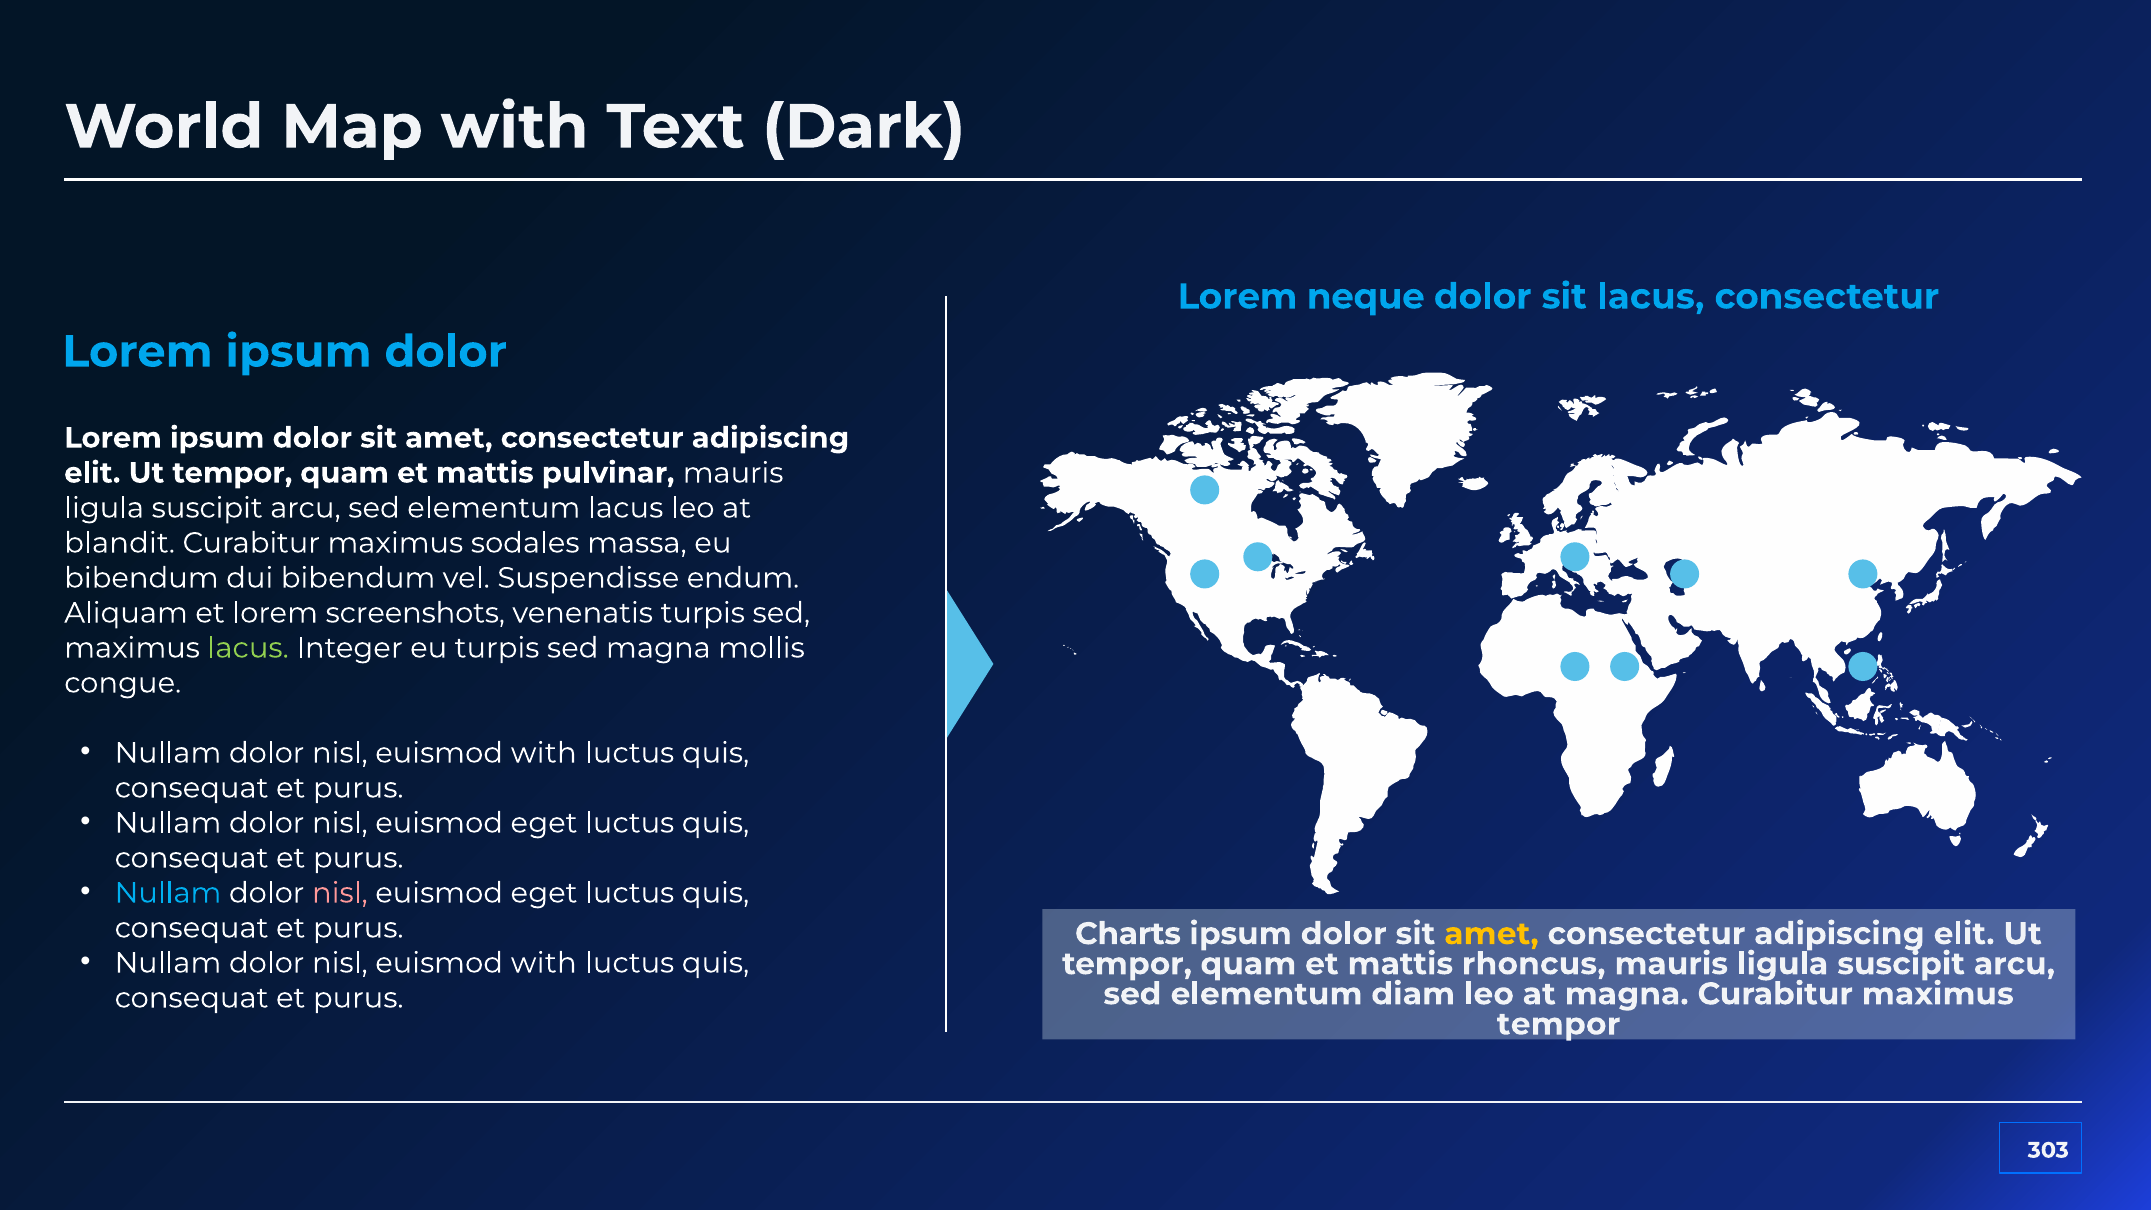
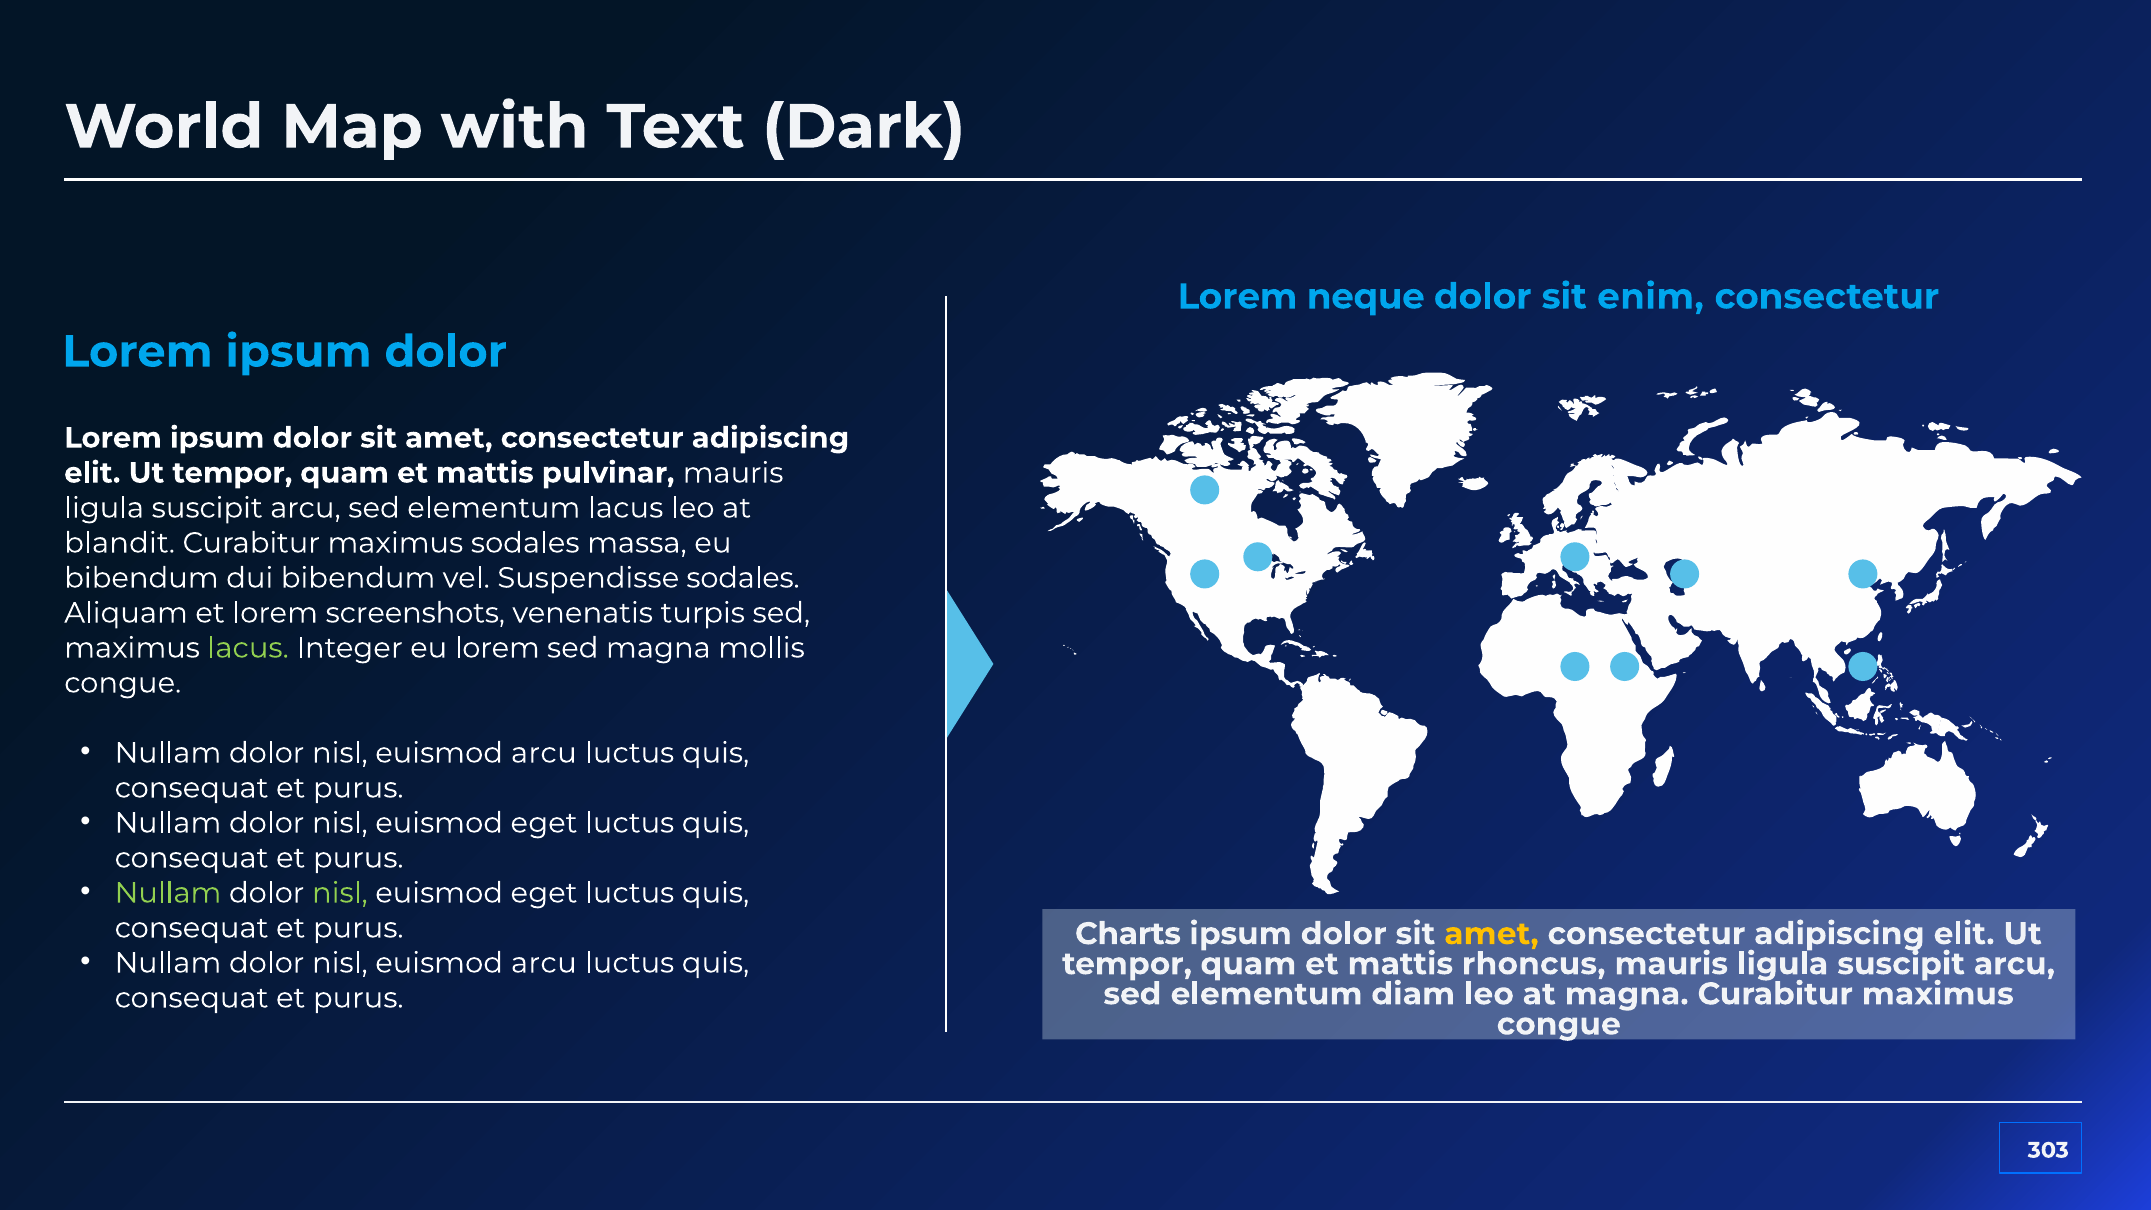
sit lacus: lacus -> enim
Suspendisse endum: endum -> sodales
eu turpis: turpis -> lorem
with at (544, 753): with -> arcu
Nullam at (168, 893) colour: light blue -> light green
nisl at (340, 893) colour: pink -> light green
with at (544, 963): with -> arcu
tempor at (1559, 1024): tempor -> congue
